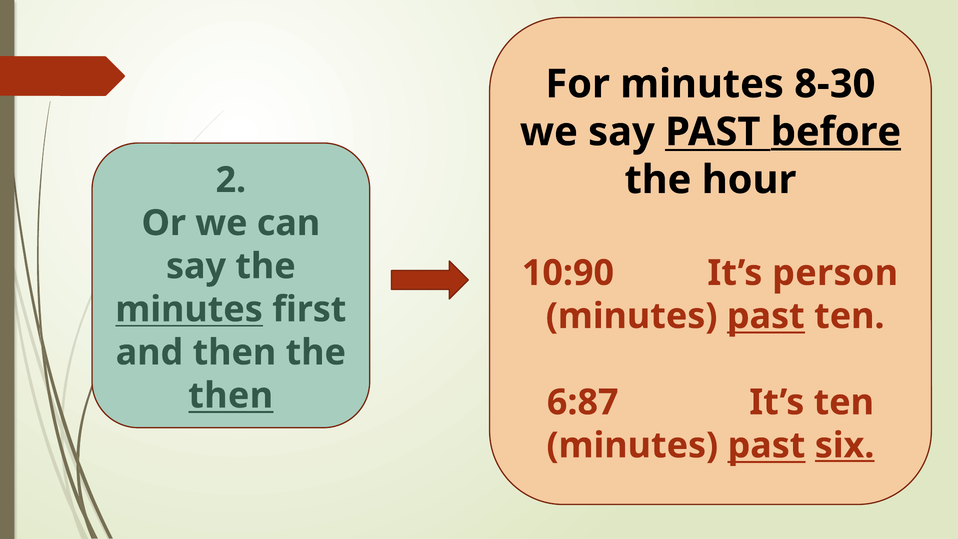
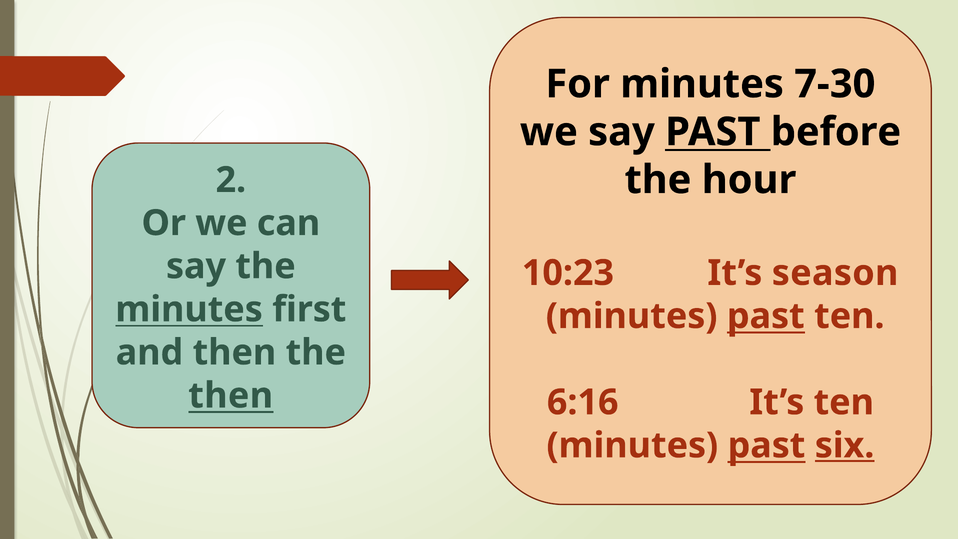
8-30: 8-30 -> 7-30
before underline: present -> none
10:90: 10:90 -> 10:23
person: person -> season
6:87: 6:87 -> 6:16
